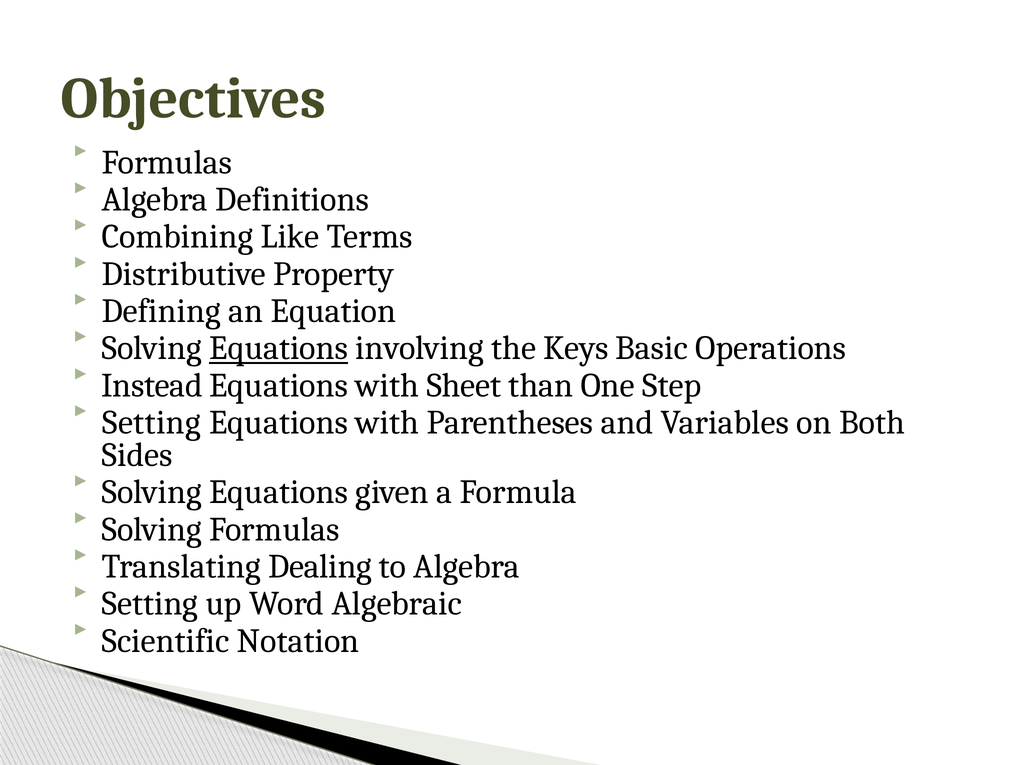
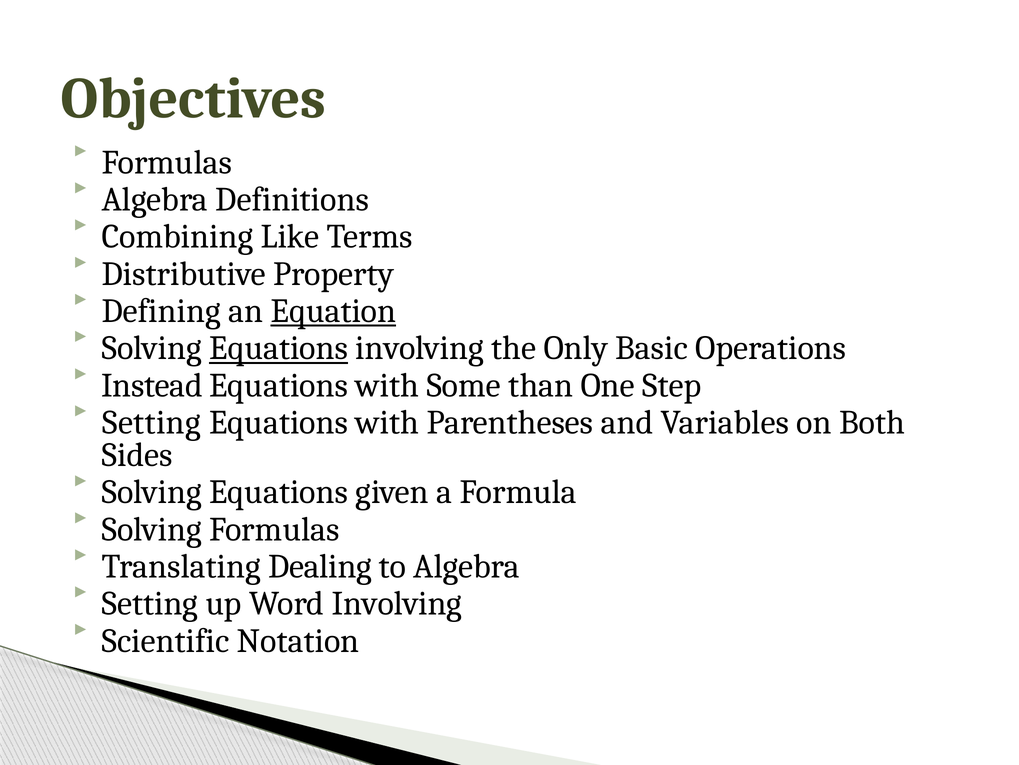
Equation underline: none -> present
Keys: Keys -> Only
Sheet: Sheet -> Some
Word Algebraic: Algebraic -> Involving
